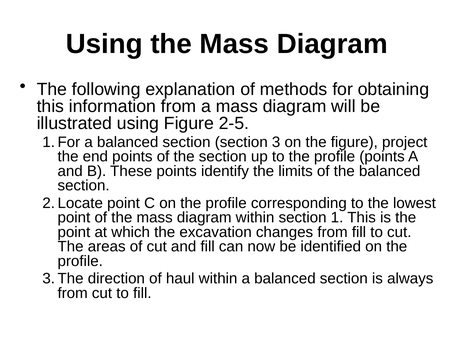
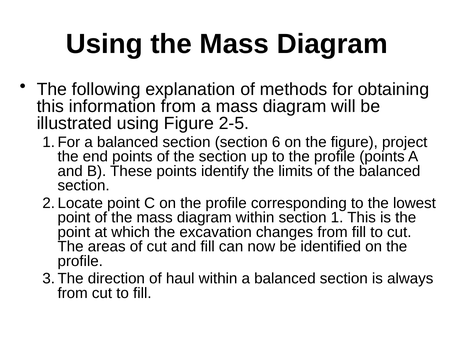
3: 3 -> 6
